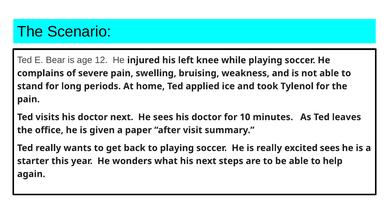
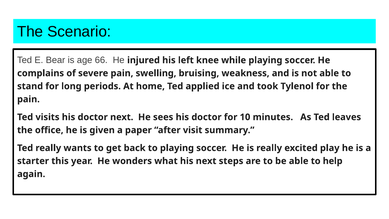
12: 12 -> 66
excited sees: sees -> play
